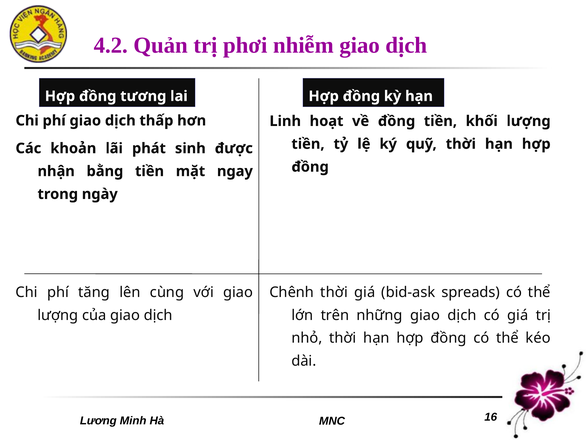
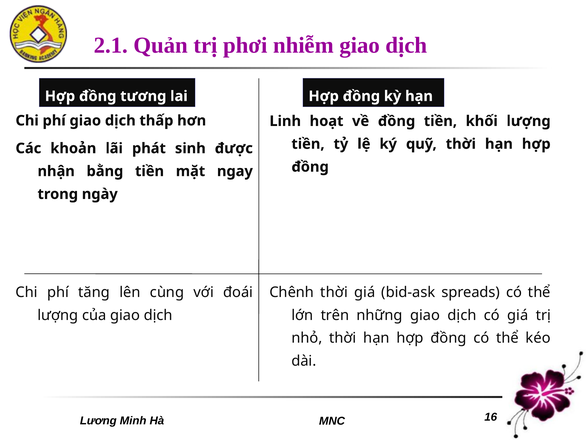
4.2: 4.2 -> 2.1
với giao: giao -> đoái
